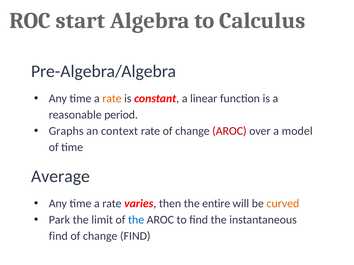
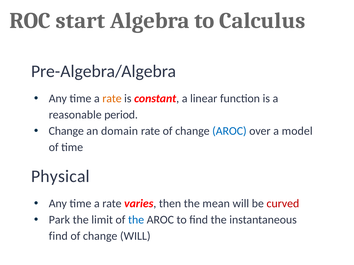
Graphs at (66, 131): Graphs -> Change
context: context -> domain
AROC at (229, 131) colour: red -> blue
Average: Average -> Physical
entire: entire -> mean
curved colour: orange -> red
change FIND: FIND -> WILL
